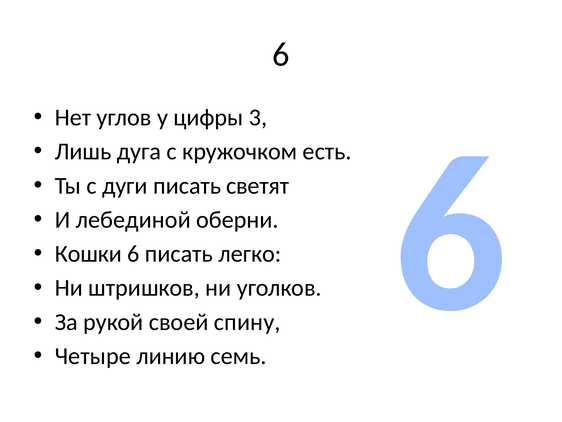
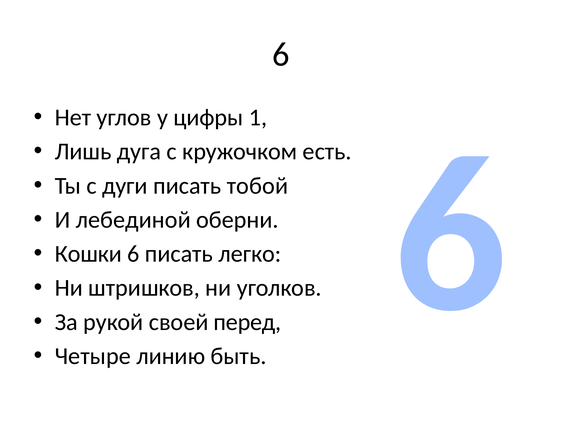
3: 3 -> 1
светят: светят -> тобой
спину: спину -> перед
семь: семь -> быть
